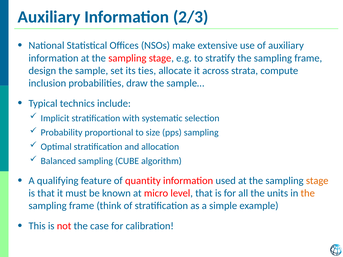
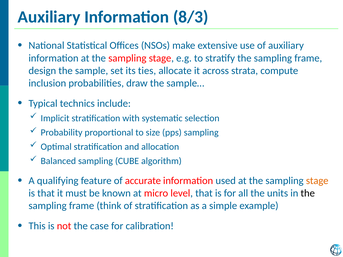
2/3: 2/3 -> 8/3
quantity: quantity -> accurate
the at (308, 193) colour: orange -> black
